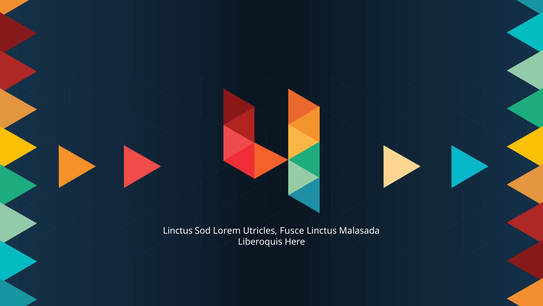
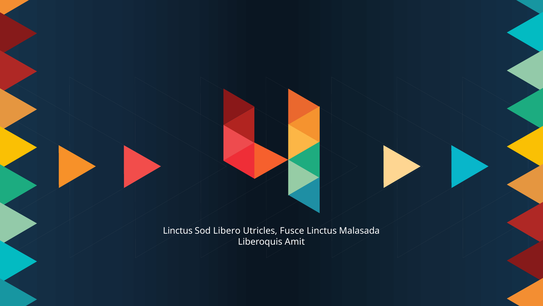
Lorem: Lorem -> Libero
Here: Here -> Amit
